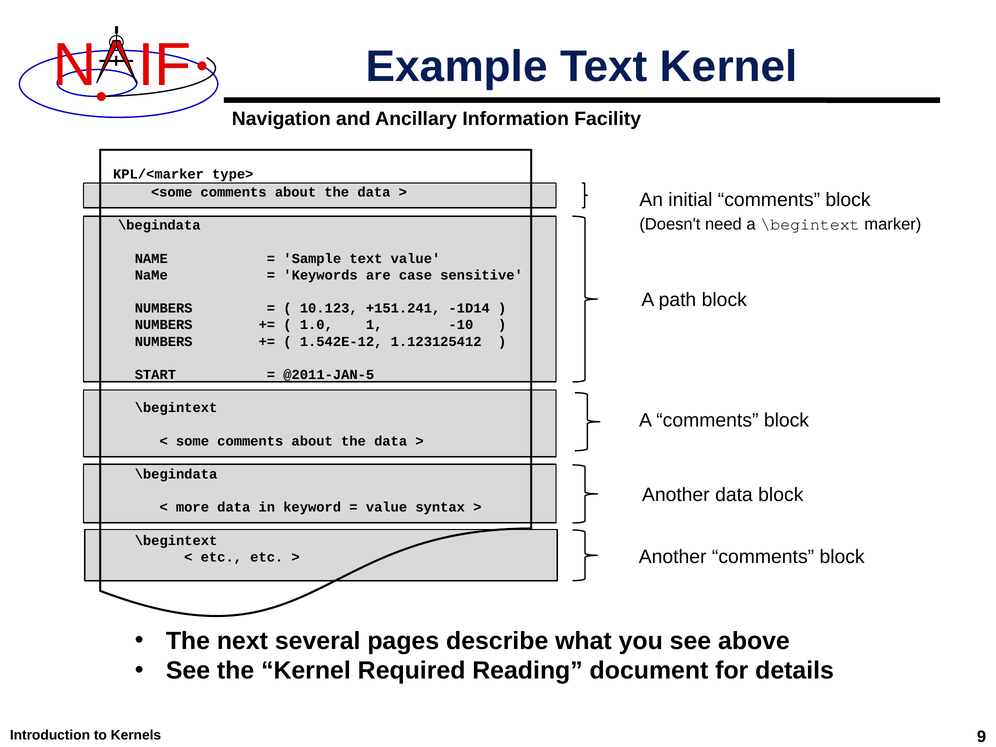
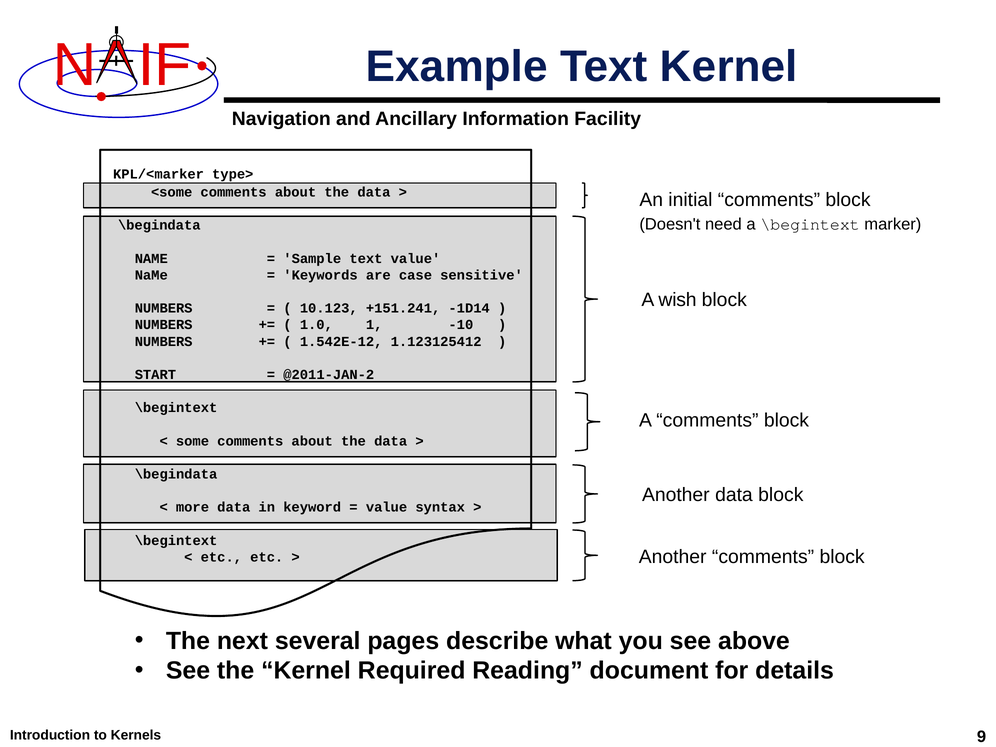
path: path -> wish
@2011-JAN-5: @2011-JAN-5 -> @2011-JAN-2
